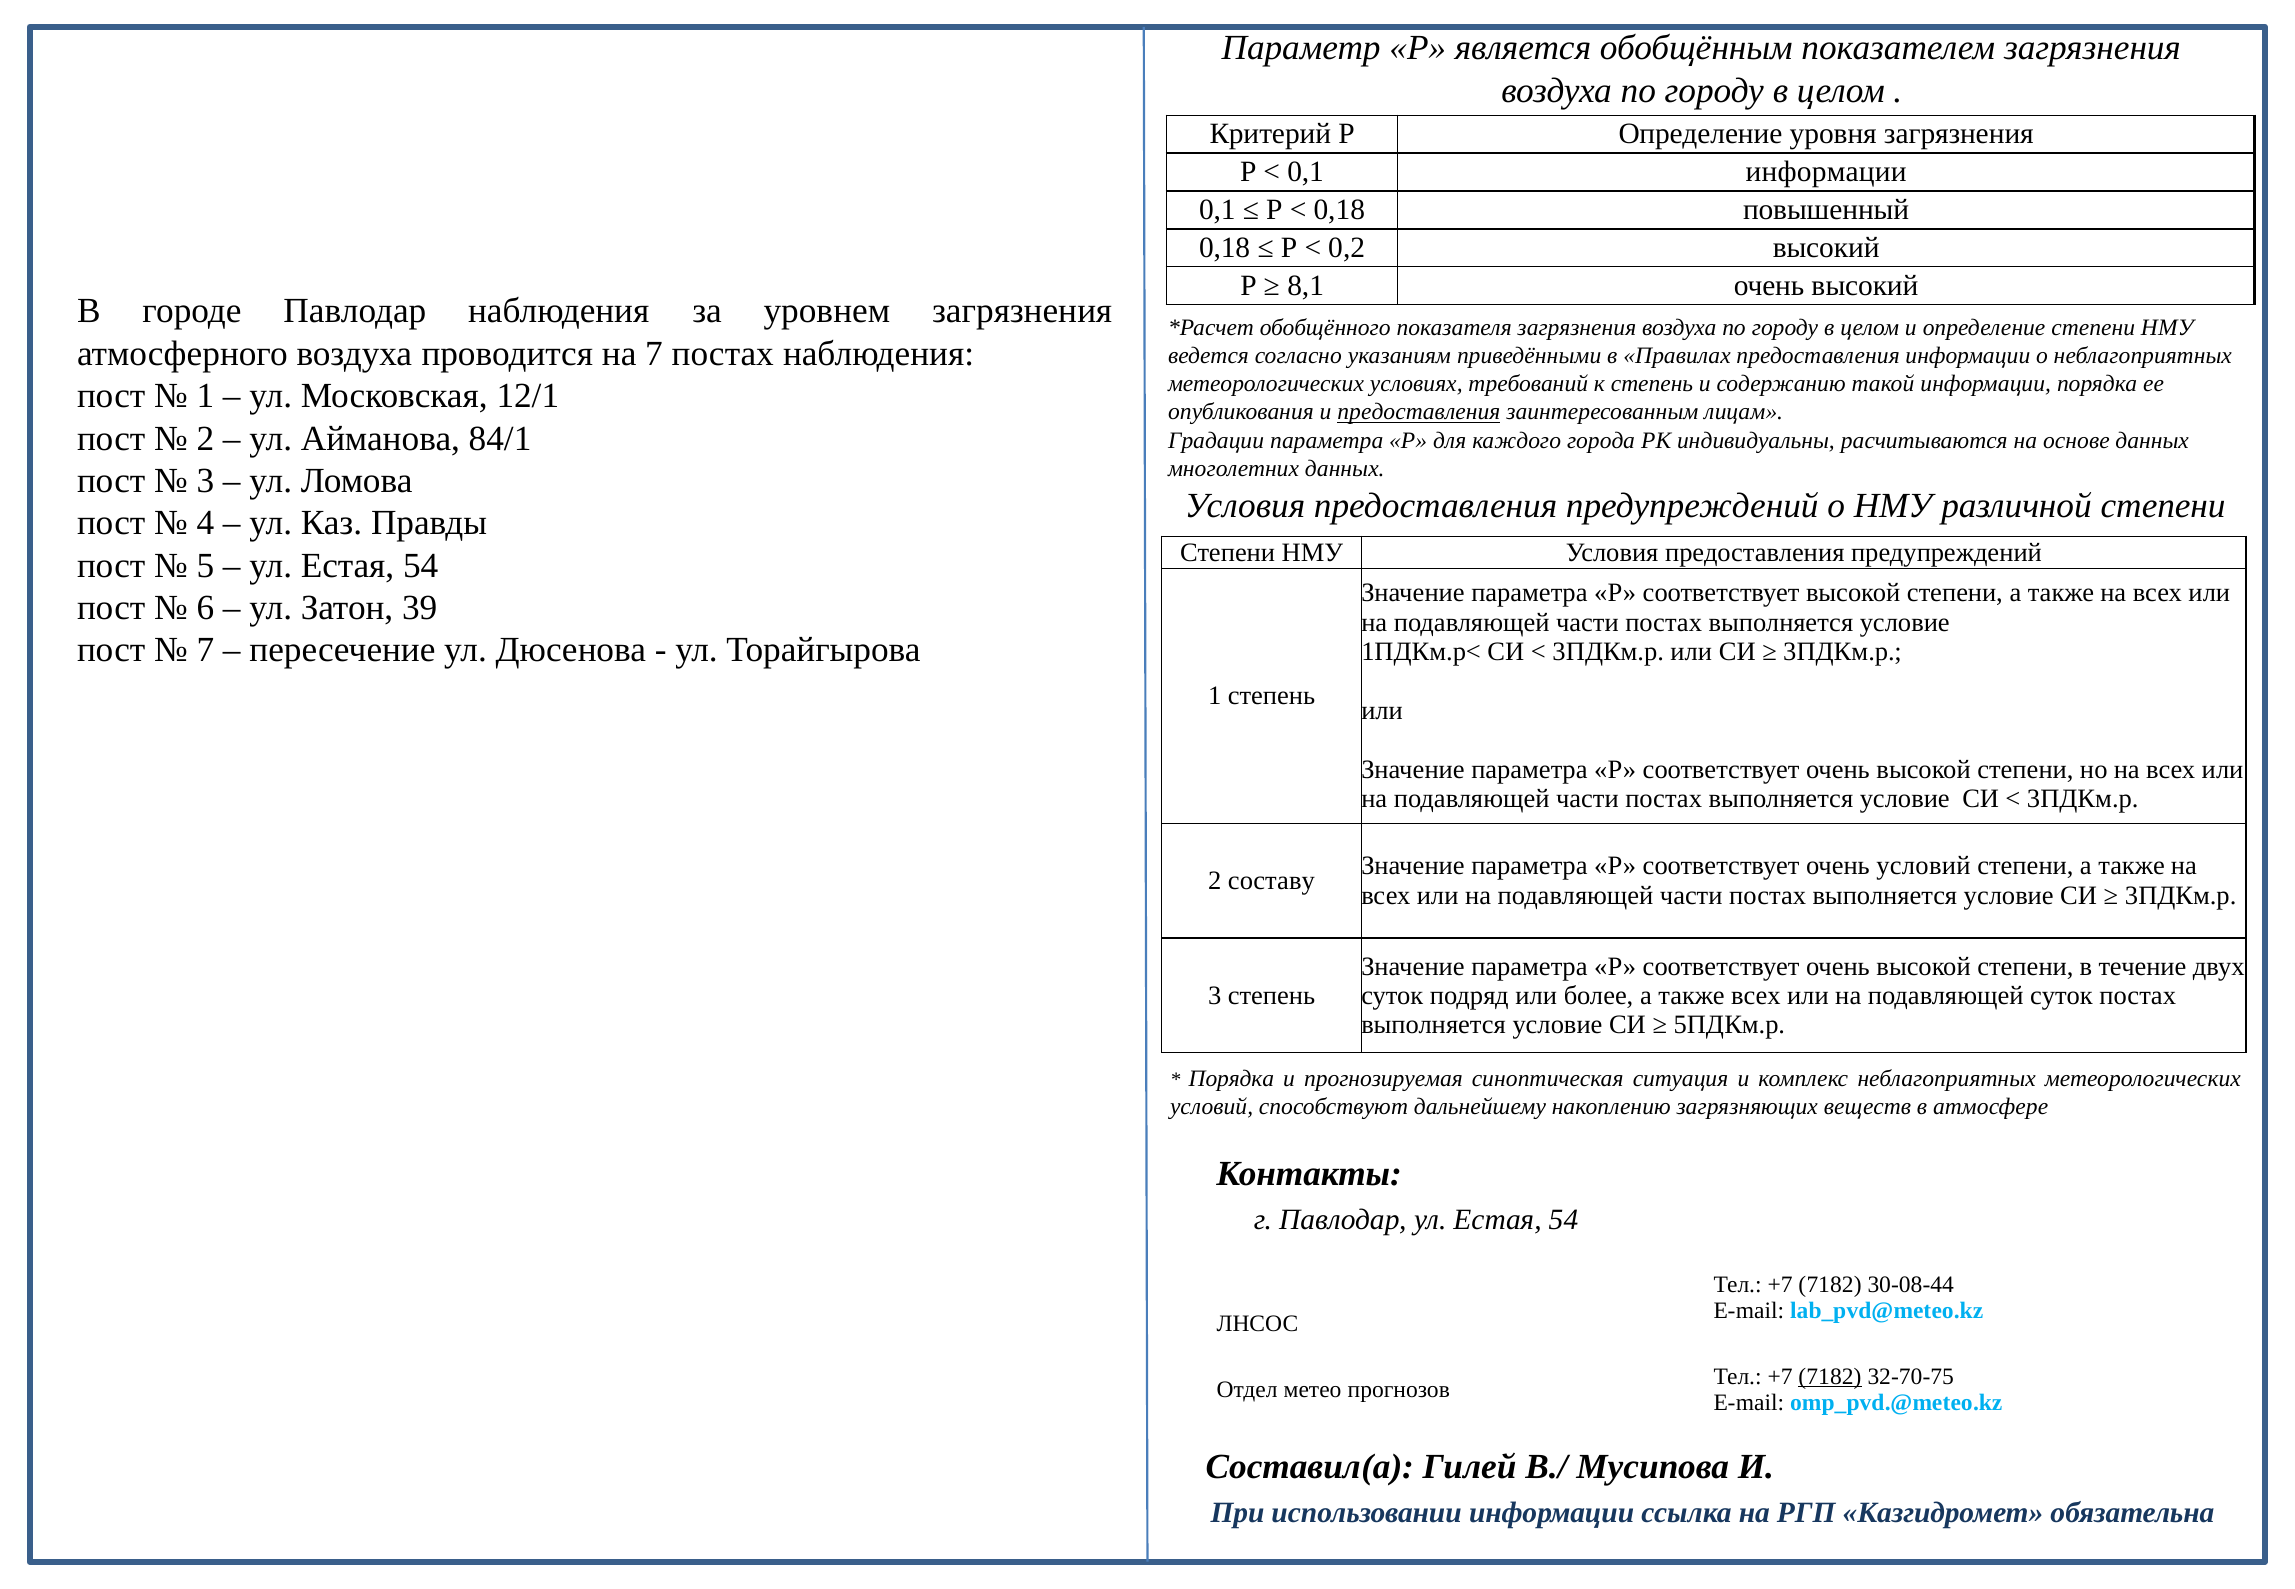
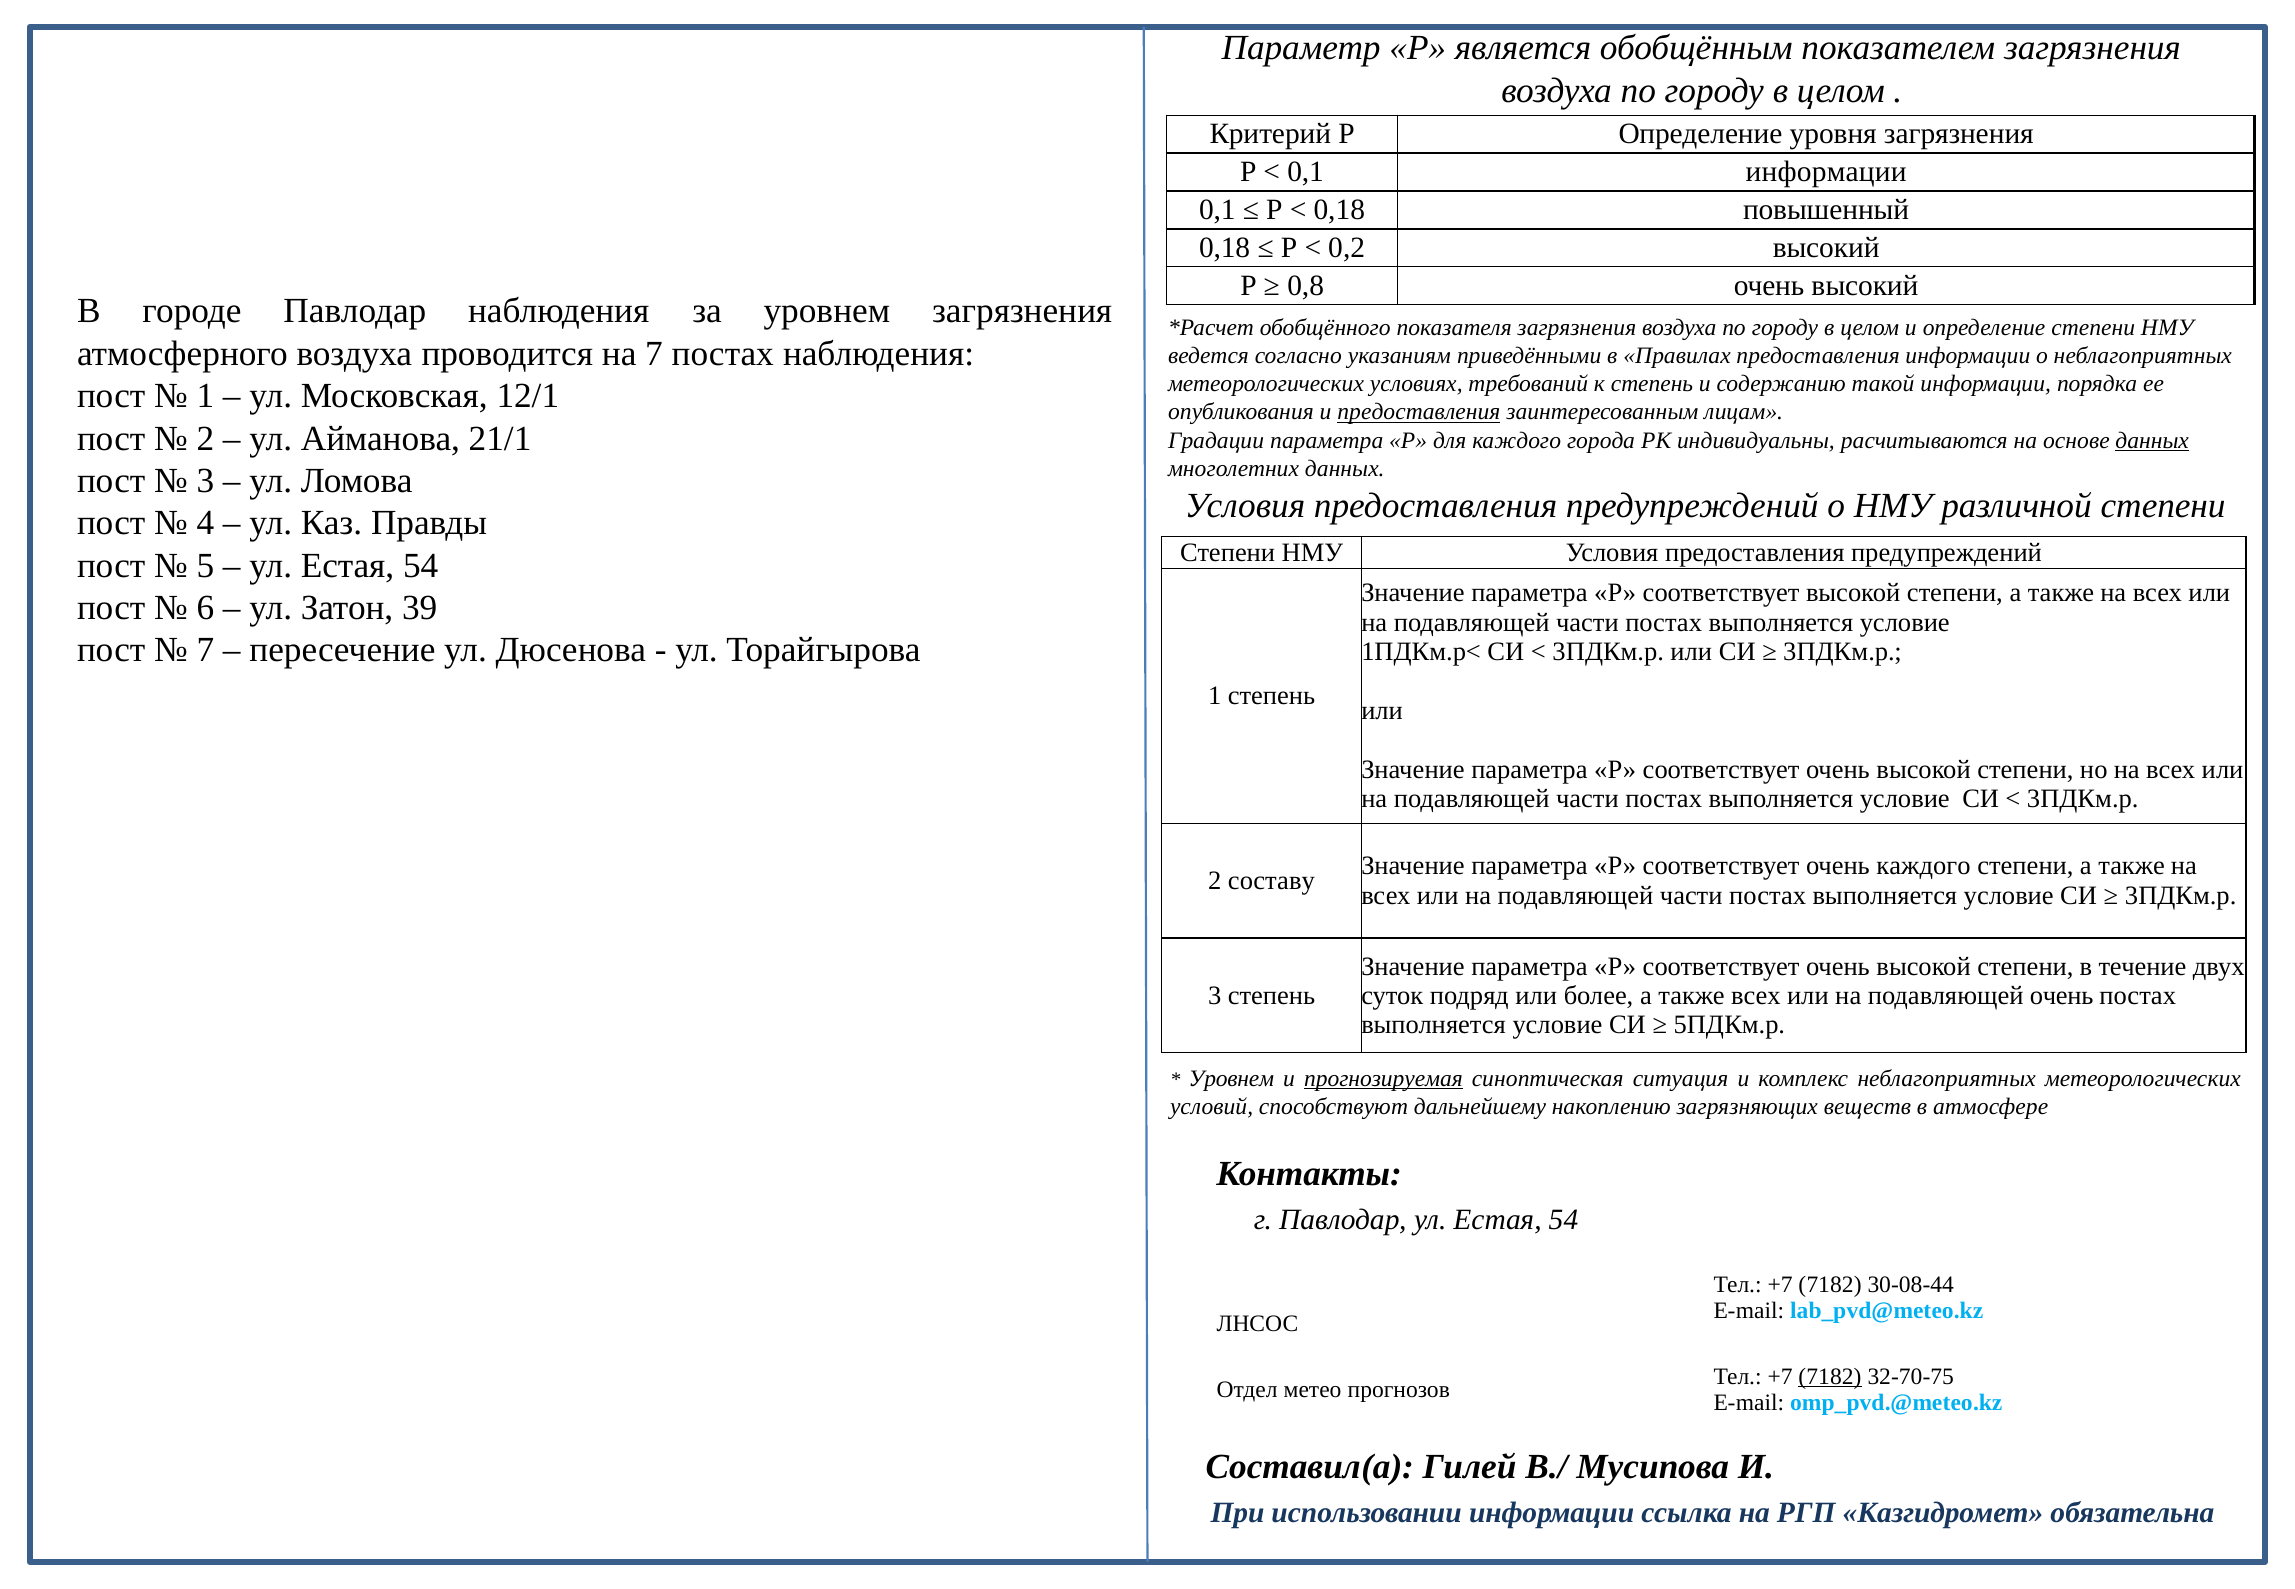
8,1: 8,1 -> 0,8
84/1: 84/1 -> 21/1
данных at (2152, 440) underline: none -> present
очень условий: условий -> каждого
подавляющей суток: суток -> очень
Порядка at (1231, 1078): Порядка -> Уровнем
прогнозируемая underline: none -> present
